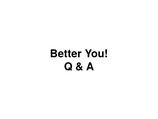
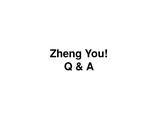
Better: Better -> Zheng
